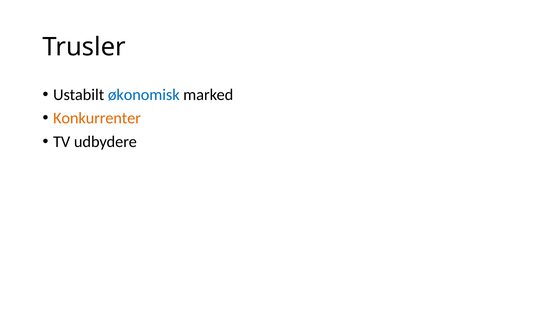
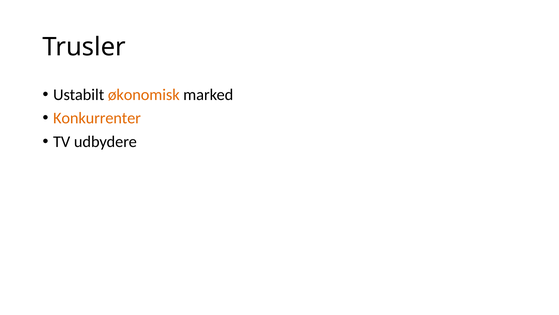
økonomisk colour: blue -> orange
